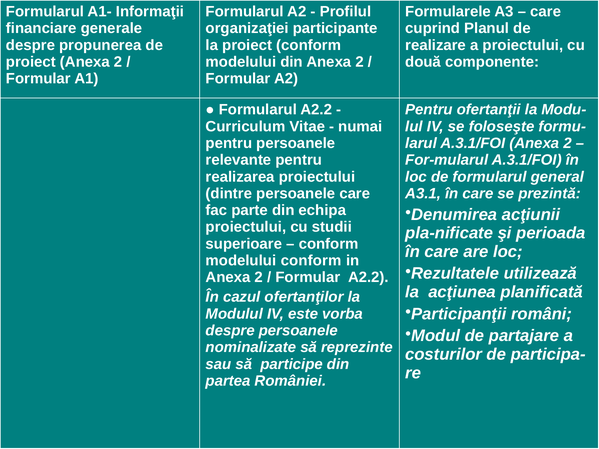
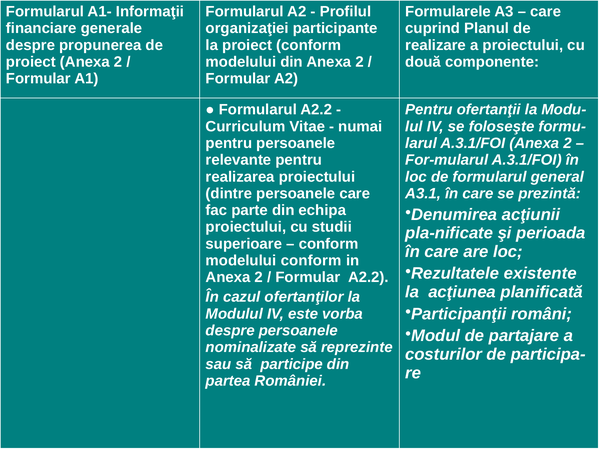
utilizează: utilizează -> existente
